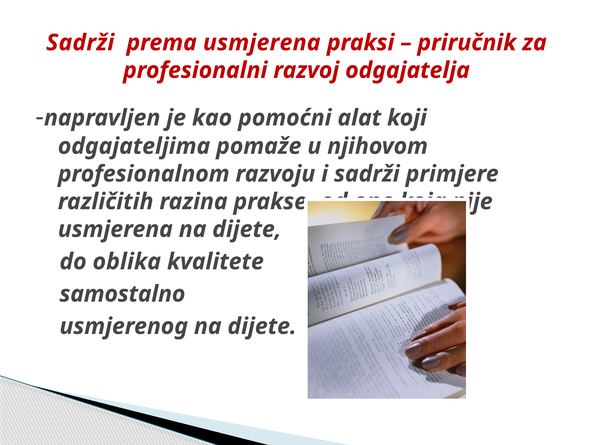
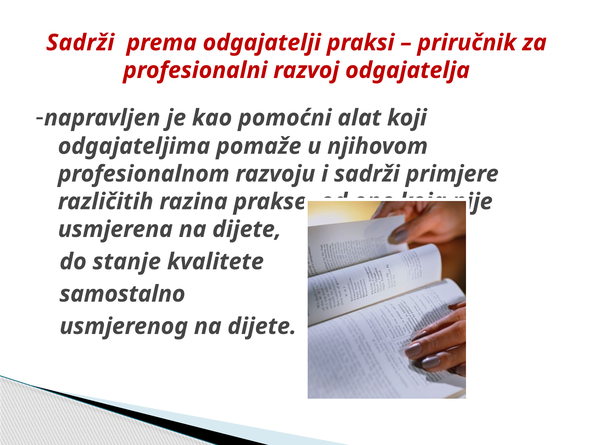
prema usmjerena: usmjerena -> odgajatelji
oblika: oblika -> stanje
